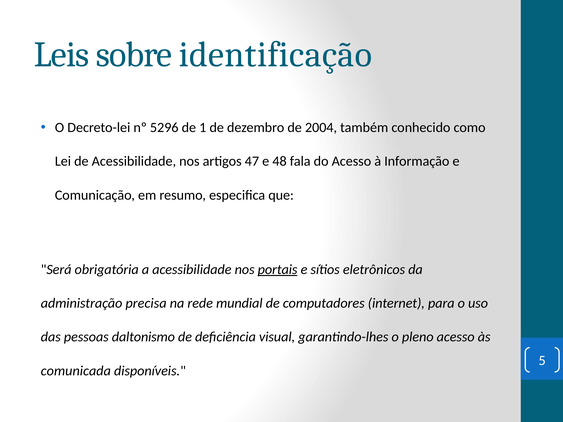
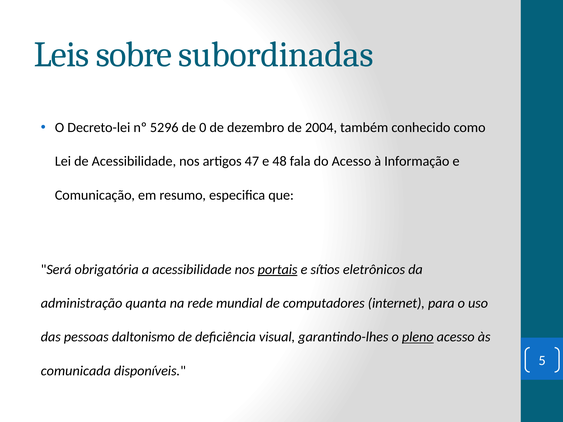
identificação: identificação -> subordinadas
1: 1 -> 0
precisa: precisa -> quanta
pleno underline: none -> present
